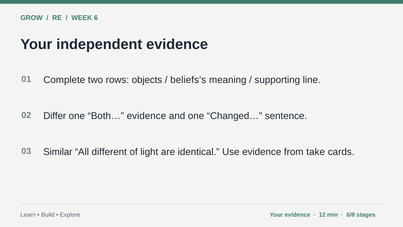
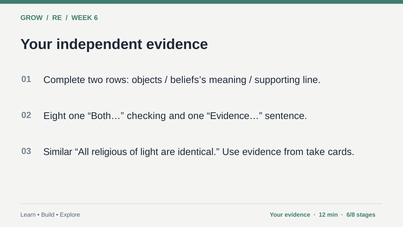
Differ: Differ -> Eight
Both… evidence: evidence -> checking
Changed…: Changed… -> Evidence…
different: different -> religious
